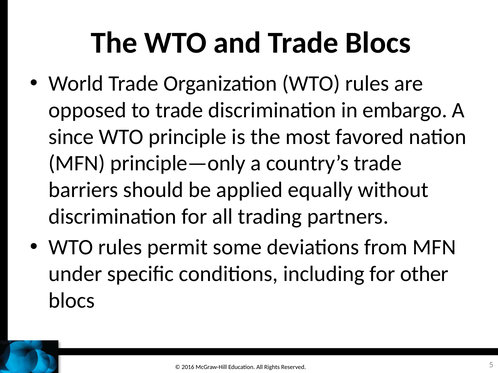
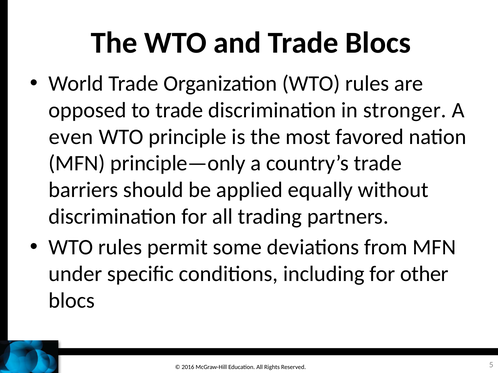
embargo: embargo -> stronger
since: since -> even
